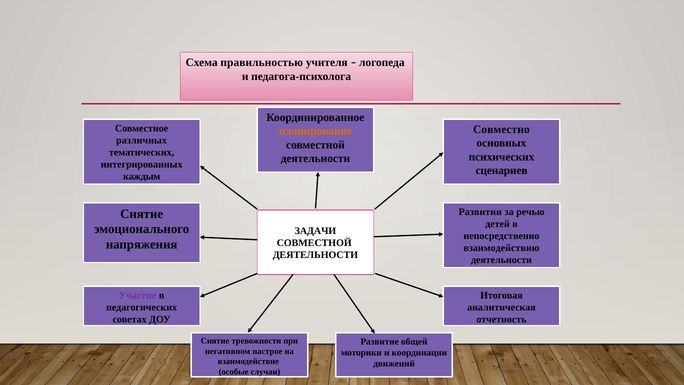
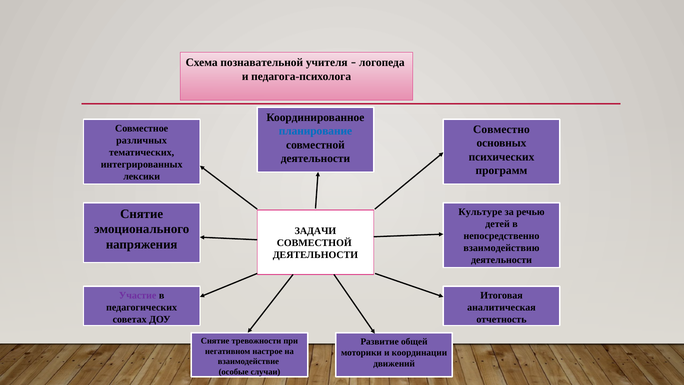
правильностью: правильностью -> познавательной
планирование colour: orange -> blue
сценариев: сценариев -> программ
каждым: каждым -> лексики
Развитии: Развитии -> Культуре
